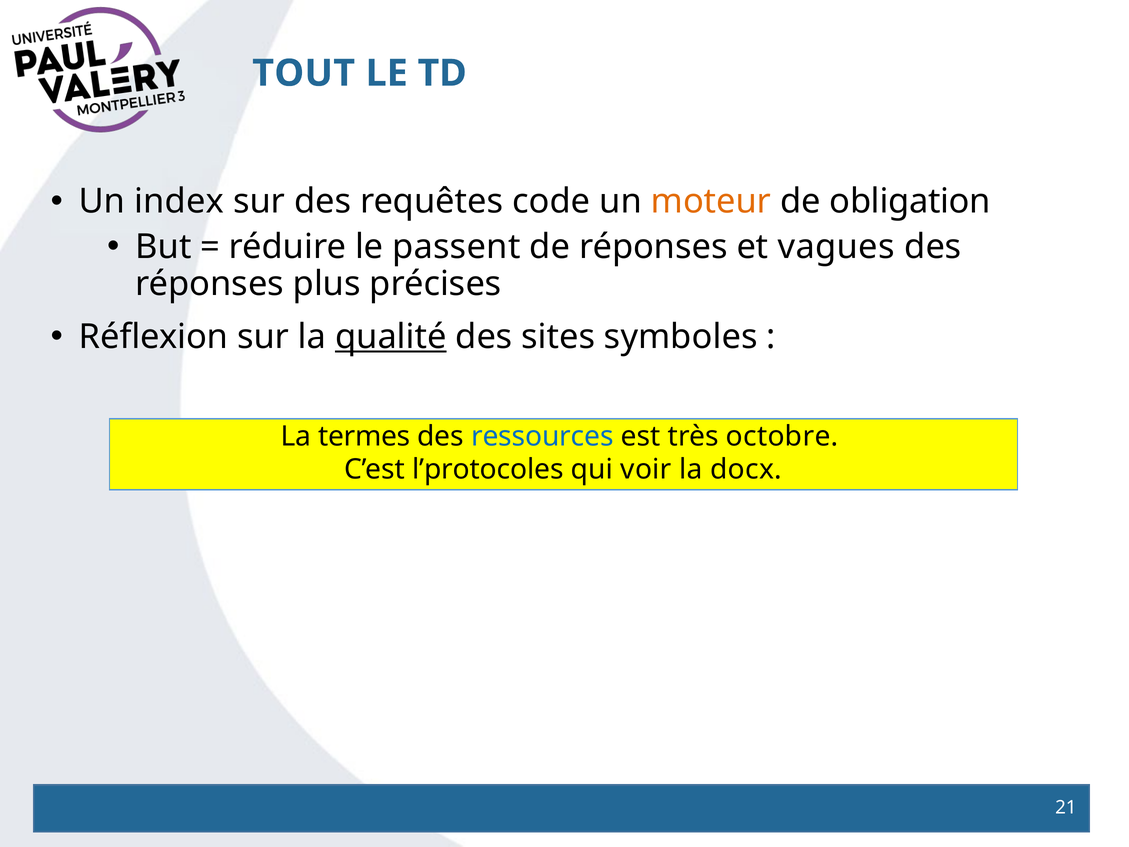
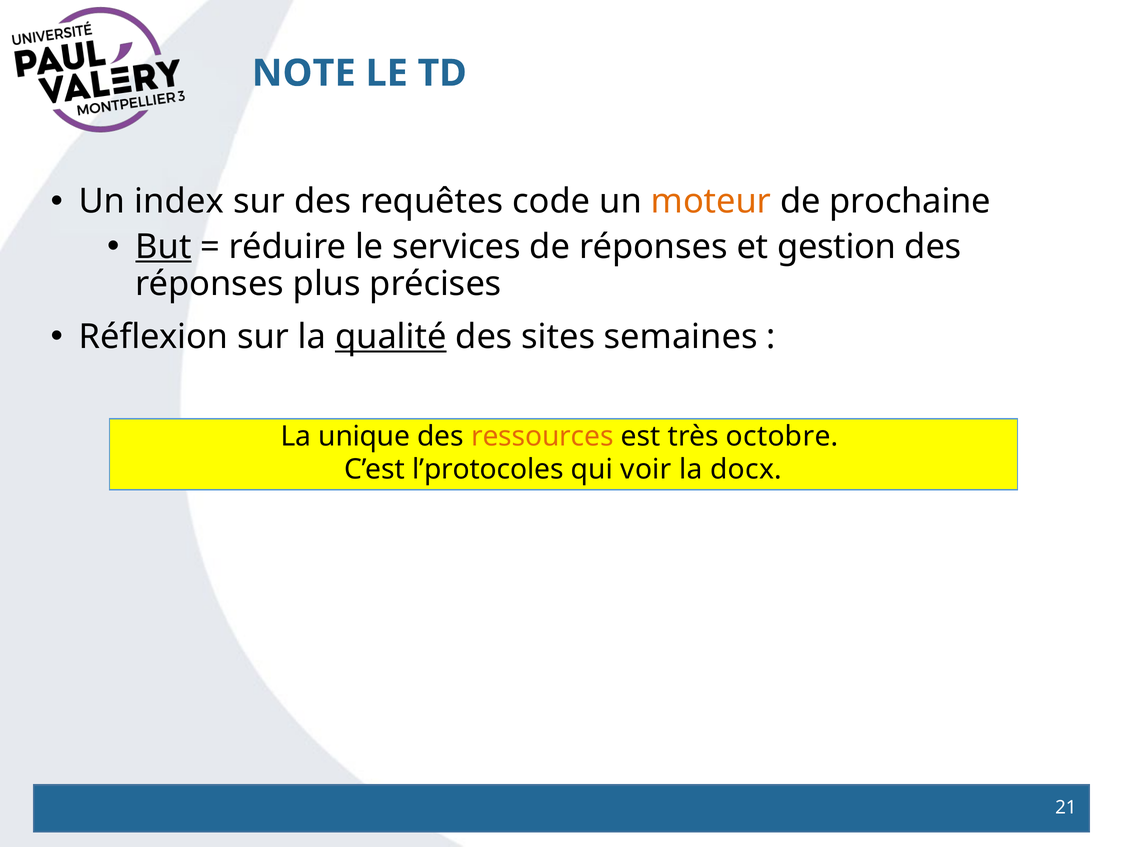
TOUT: TOUT -> NOTE
obligation: obligation -> prochaine
But underline: none -> present
passent: passent -> services
vagues: vagues -> gestion
symboles: symboles -> semaines
termes: termes -> unique
ressources colour: blue -> orange
